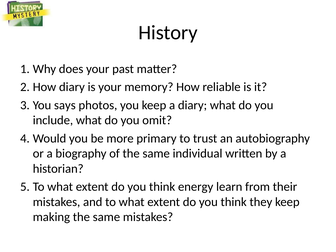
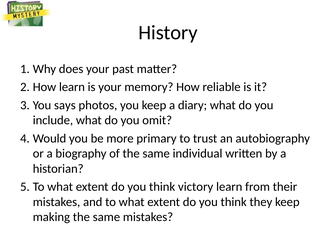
diary at (72, 87): diary -> learn
energy: energy -> victory
